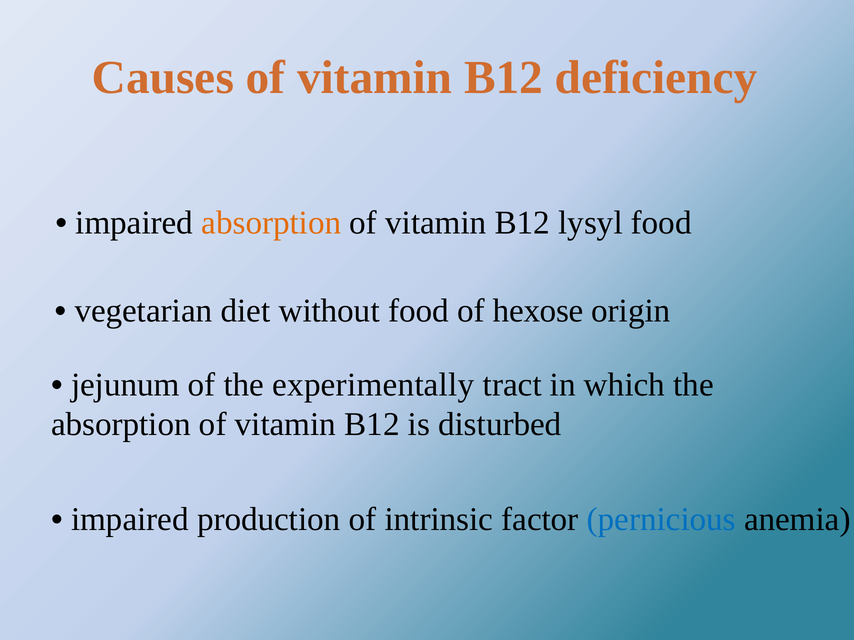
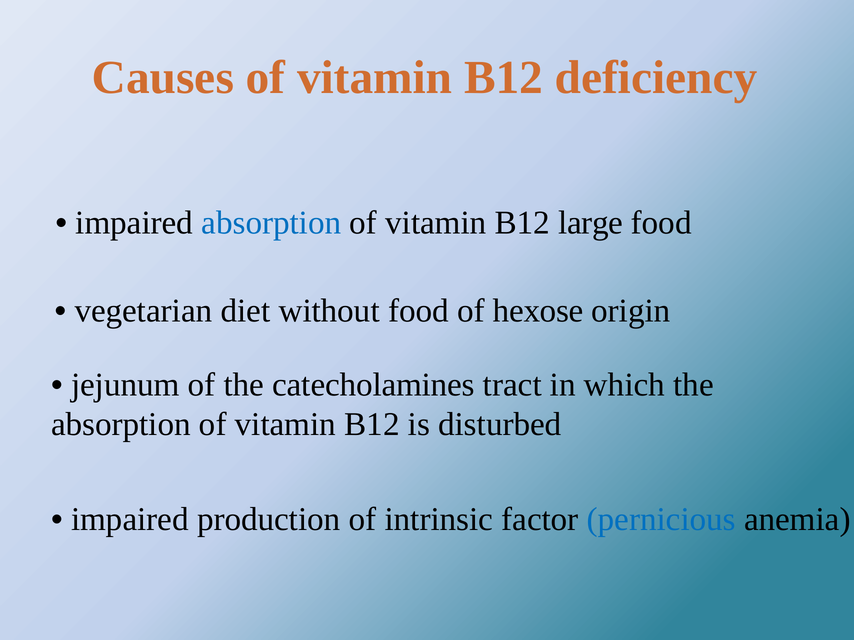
absorption at (271, 223) colour: orange -> blue
lysyl: lysyl -> large
experimentally: experimentally -> catecholamines
